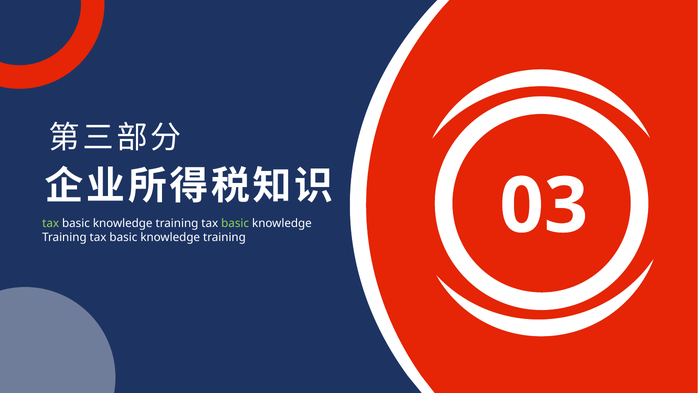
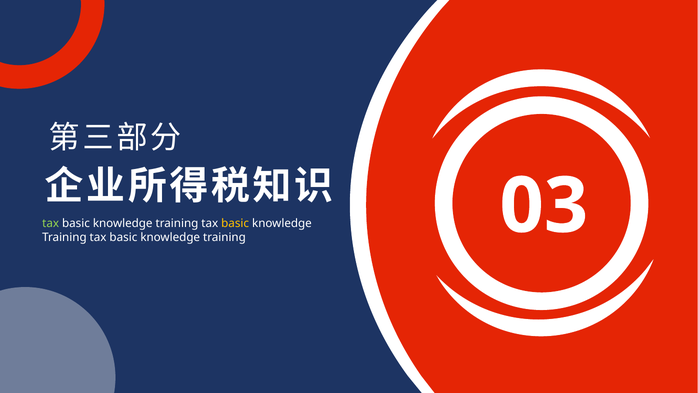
basic at (235, 223) colour: light green -> yellow
